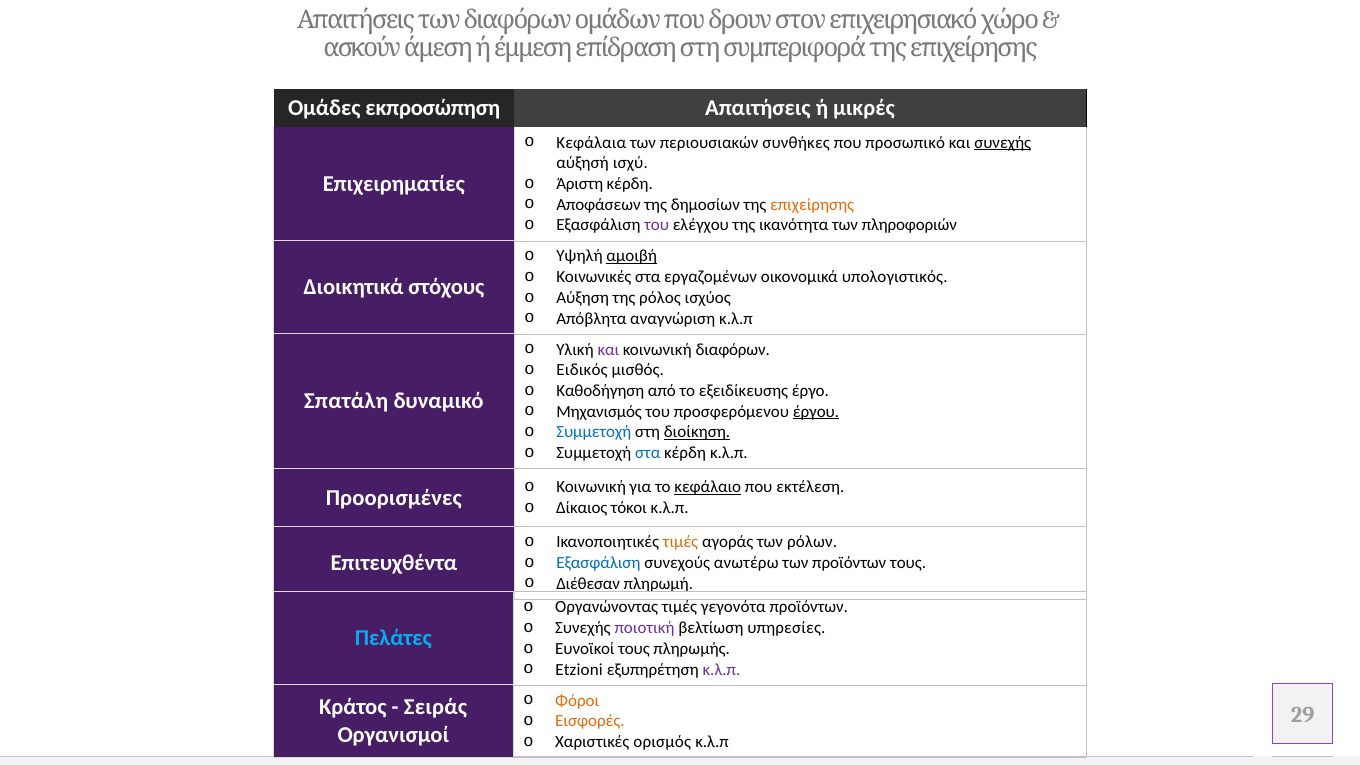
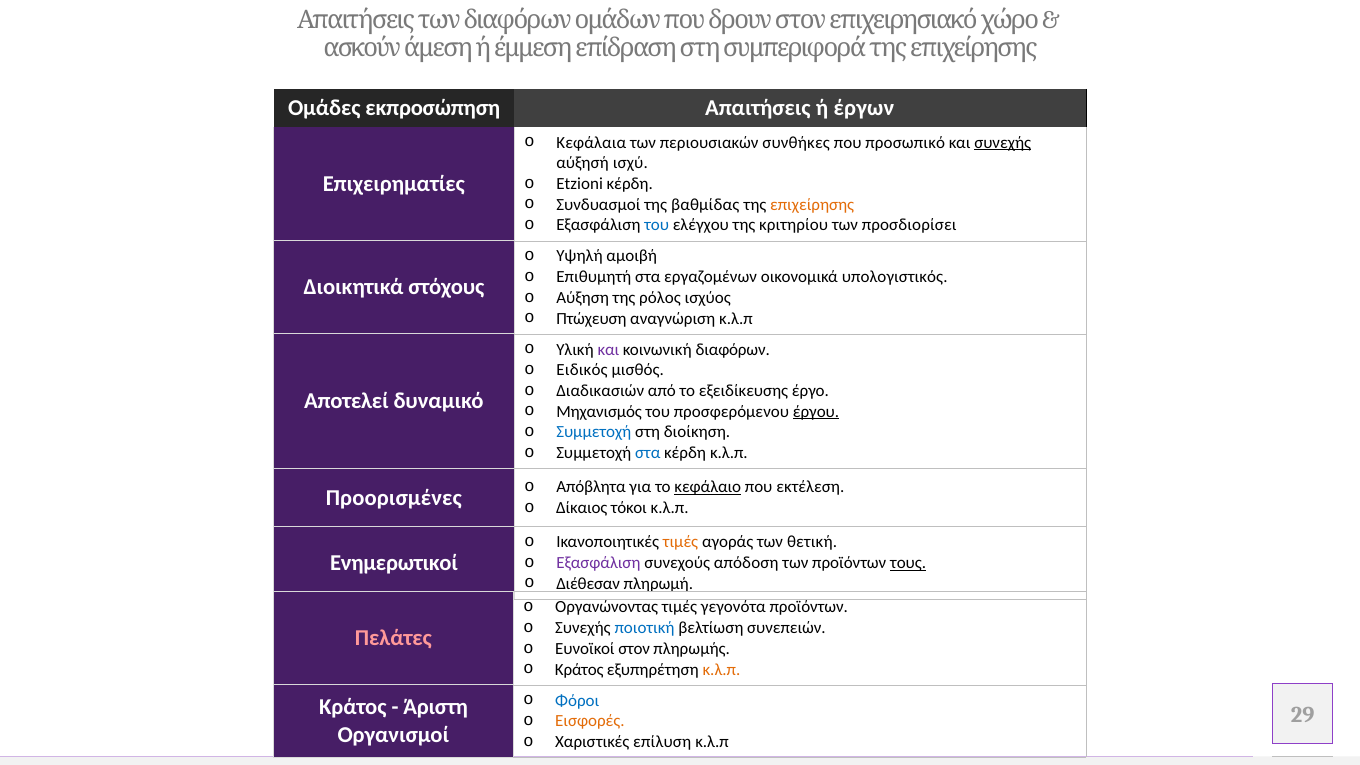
μικρές: μικρές -> έργων
Άριστη: Άριστη -> Etzioni
Αποφάσεων: Αποφάσεων -> Συνδυασμοί
δημοσίων: δημοσίων -> βαθμίδας
του at (657, 225) colour: purple -> blue
ικανότητα: ικανότητα -> κριτηρίου
πληροφοριών: πληροφοριών -> προσδιορίσει
αμοιβή underline: present -> none
Κοινωνικές: Κοινωνικές -> Επιθυμητή
Απόβλητα: Απόβλητα -> Πτώχευση
Καθοδήγηση: Καθοδήγηση -> Διαδικασιών
Σπατάλη: Σπατάλη -> Αποτελεί
διοίκηση underline: present -> none
Κοινωνική at (591, 487): Κοινωνική -> Απόβλητα
ρόλων: ρόλων -> θετική
Επιτευχθέντα: Επιτευχθέντα -> Ενημερωτικοί
Εξασφάλιση at (598, 563) colour: blue -> purple
ανωτέρω: ανωτέρω -> απόδοση
τους at (908, 563) underline: none -> present
ποιοτική colour: purple -> blue
υπηρεσίες: υπηρεσίες -> συνεπειών
Πελάτες colour: light blue -> pink
Ευνοϊκοί τους: τους -> στον
Etzioni at (579, 669): Etzioni -> Κράτος
κ.λ.π at (721, 669) colour: purple -> orange
Φόροι colour: orange -> blue
Σειράς: Σειράς -> Άριστη
ορισμός: ορισμός -> επίλυση
